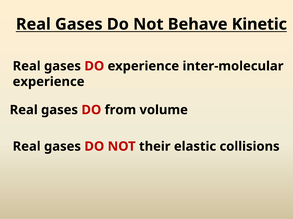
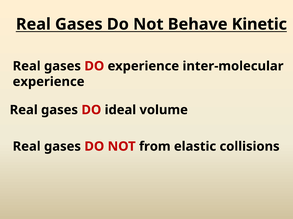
from: from -> ideal
their: their -> from
